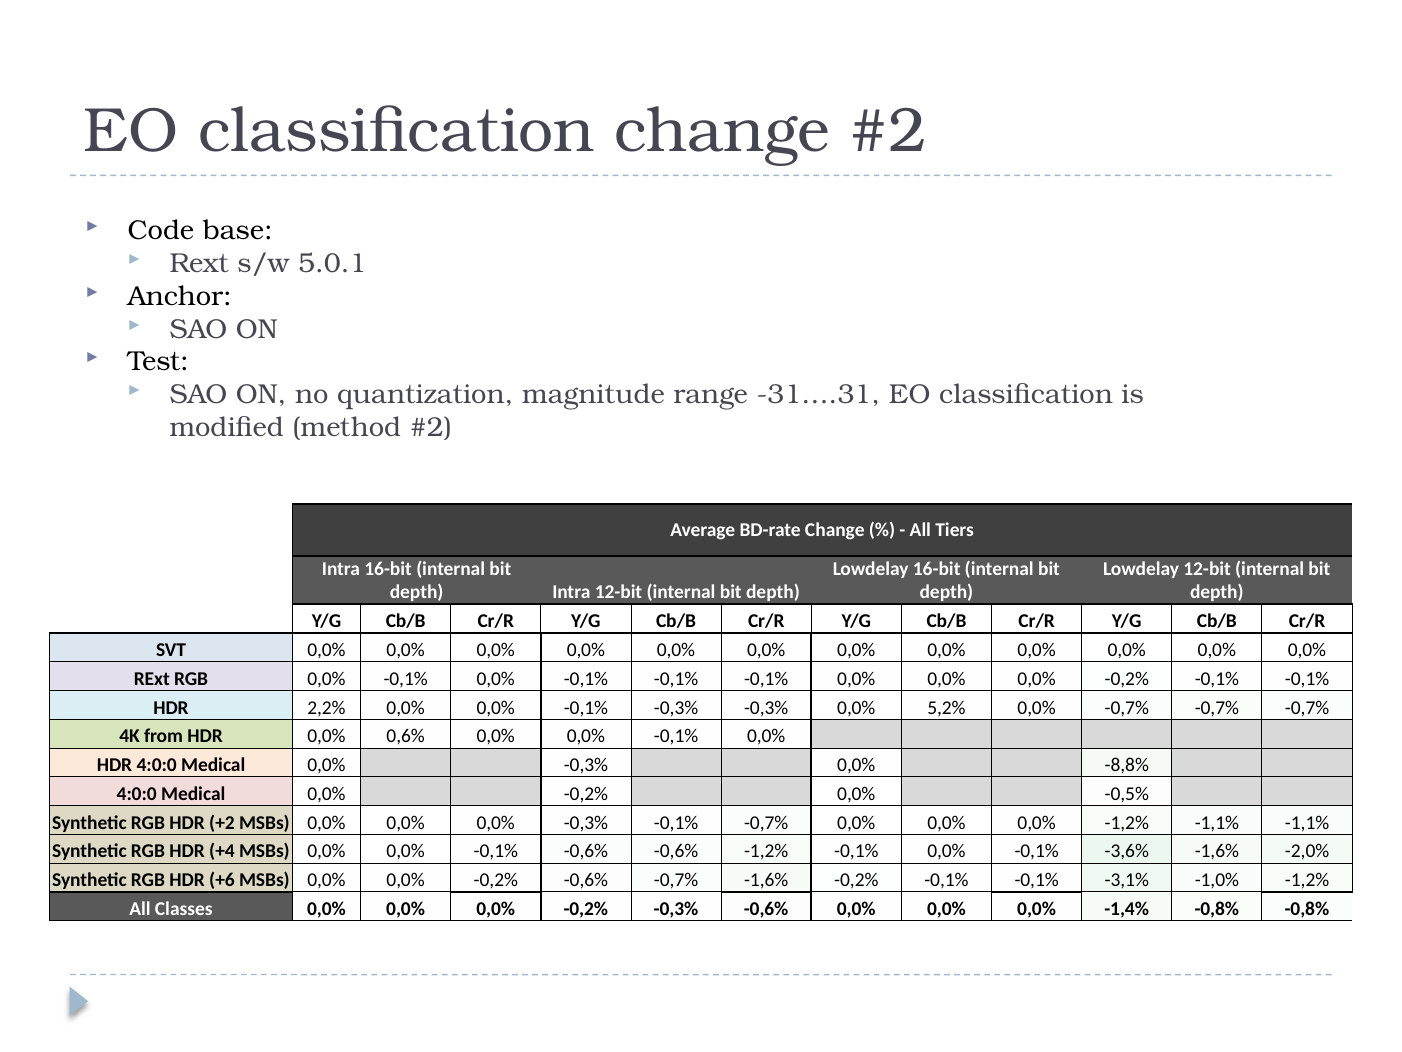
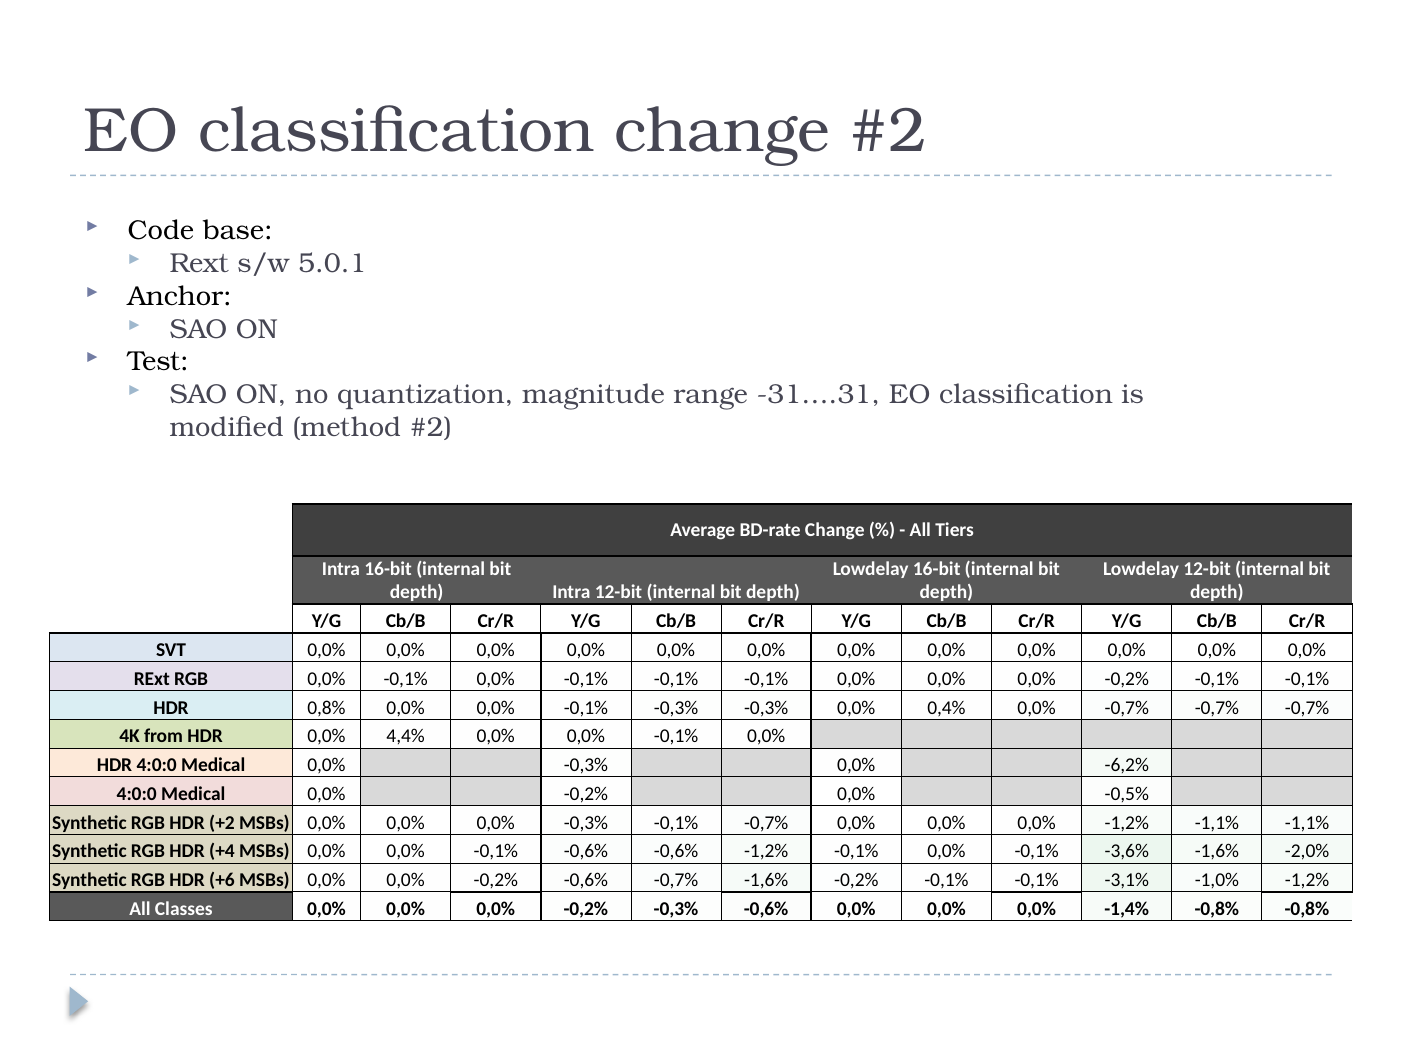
2,2%: 2,2% -> 0,8%
5,2%: 5,2% -> 0,4%
0,6%: 0,6% -> 4,4%
-8,8%: -8,8% -> -6,2%
